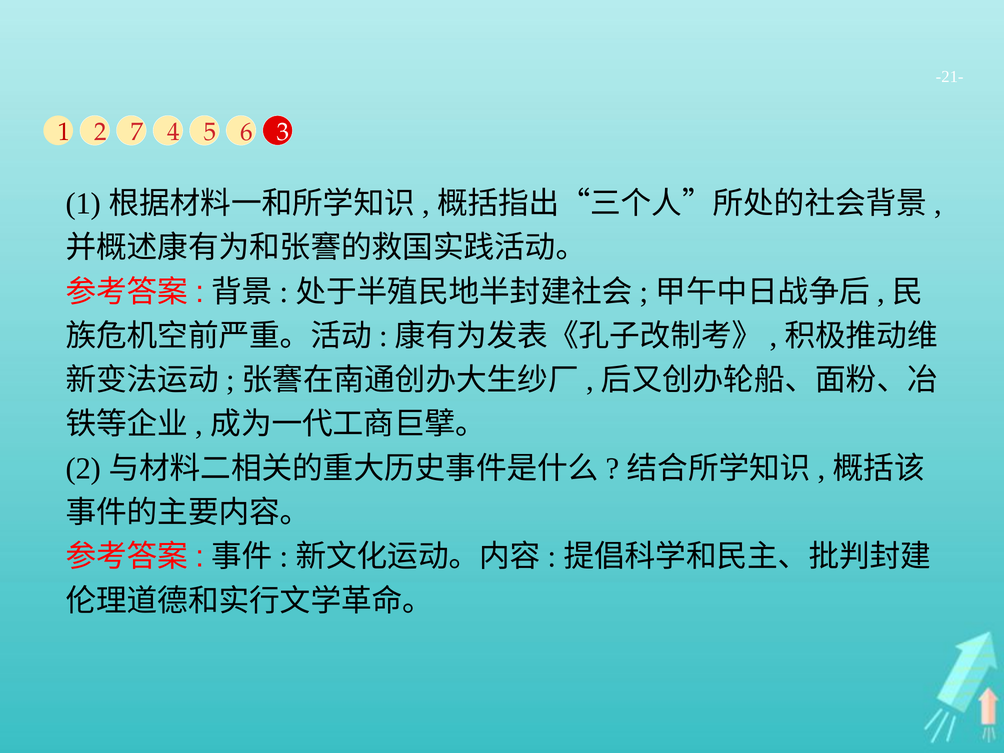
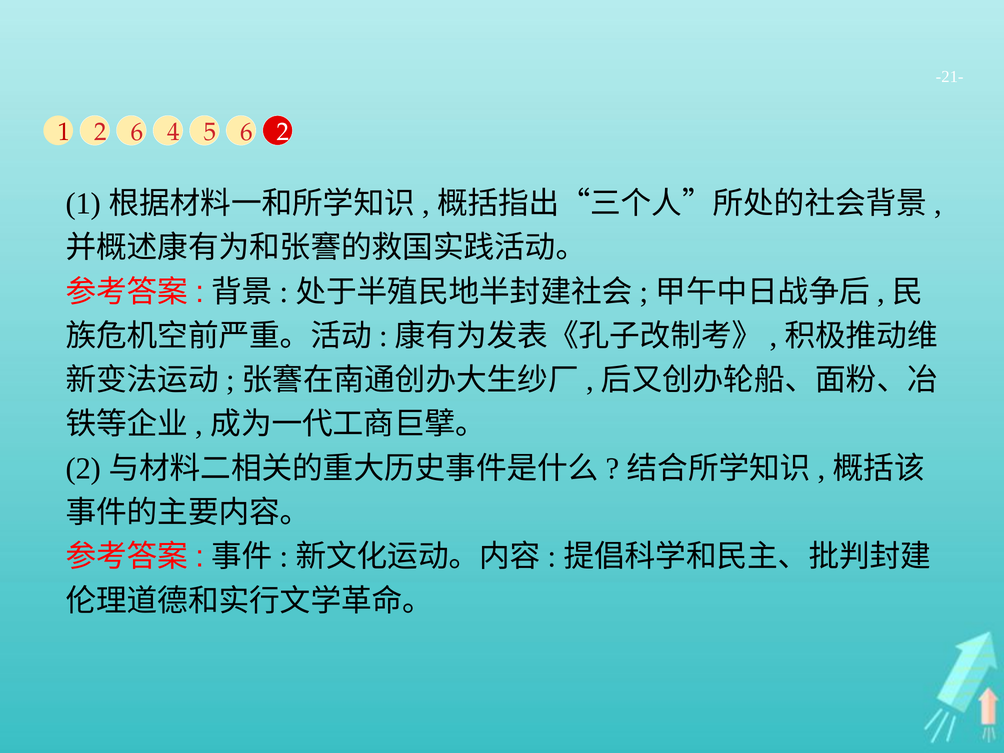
2 7: 7 -> 6
6 3: 3 -> 2
